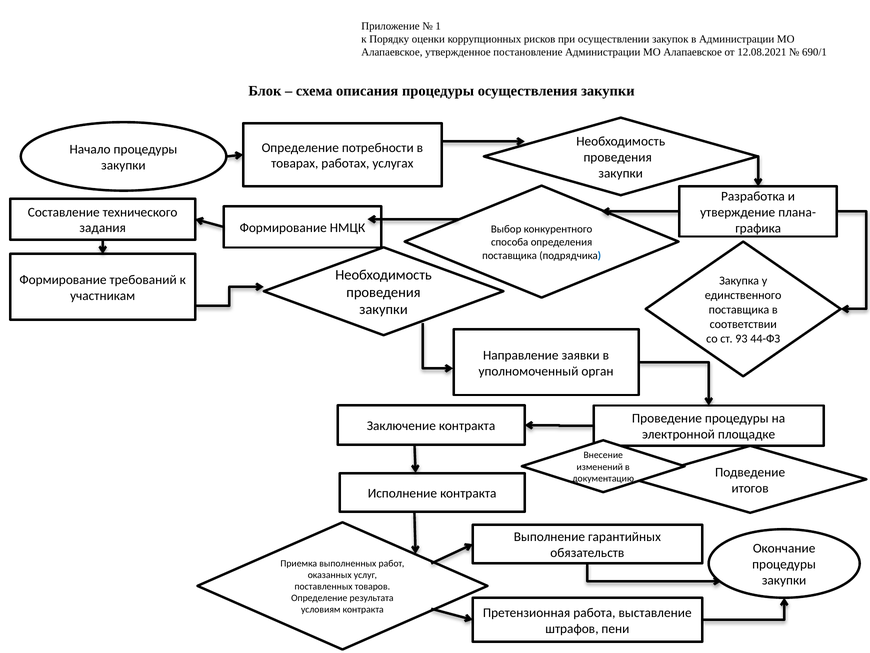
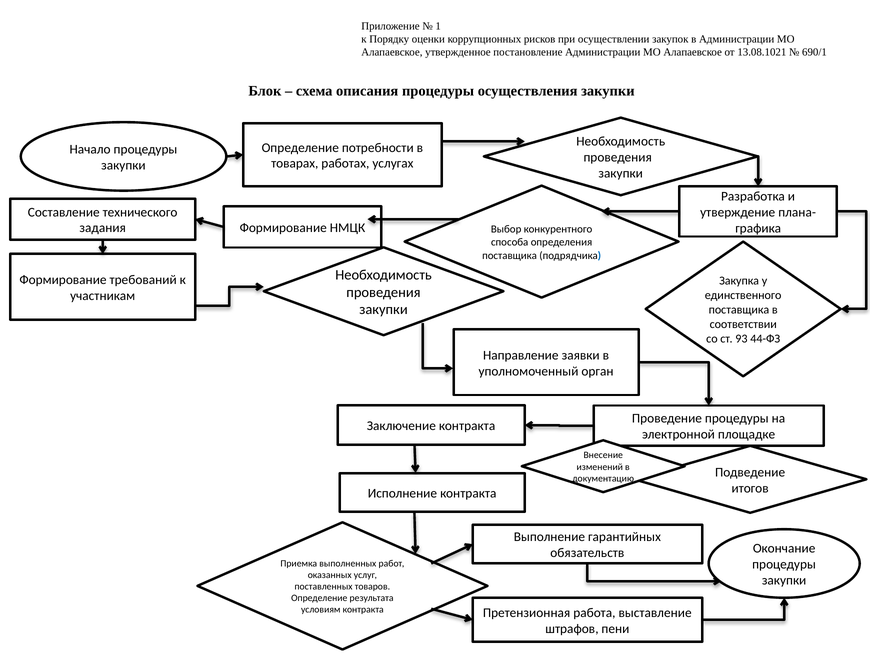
12.08.2021: 12.08.2021 -> 13.08.1021
